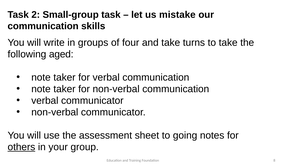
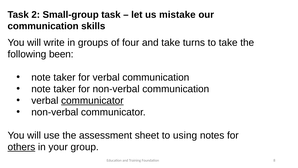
aged: aged -> been
communicator at (92, 100) underline: none -> present
going: going -> using
